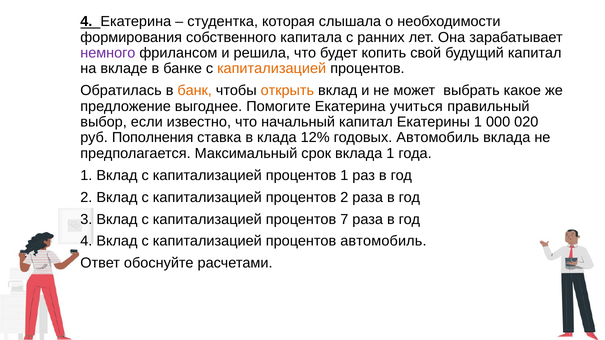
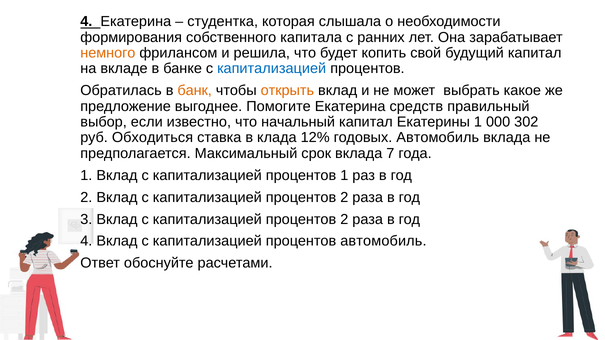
немного colour: purple -> orange
капитализацией at (272, 69) colour: orange -> blue
учиться: учиться -> средств
020: 020 -> 302
Пополнения: Пополнения -> Обходиться
вклада 1: 1 -> 7
7 at (344, 219): 7 -> 2
